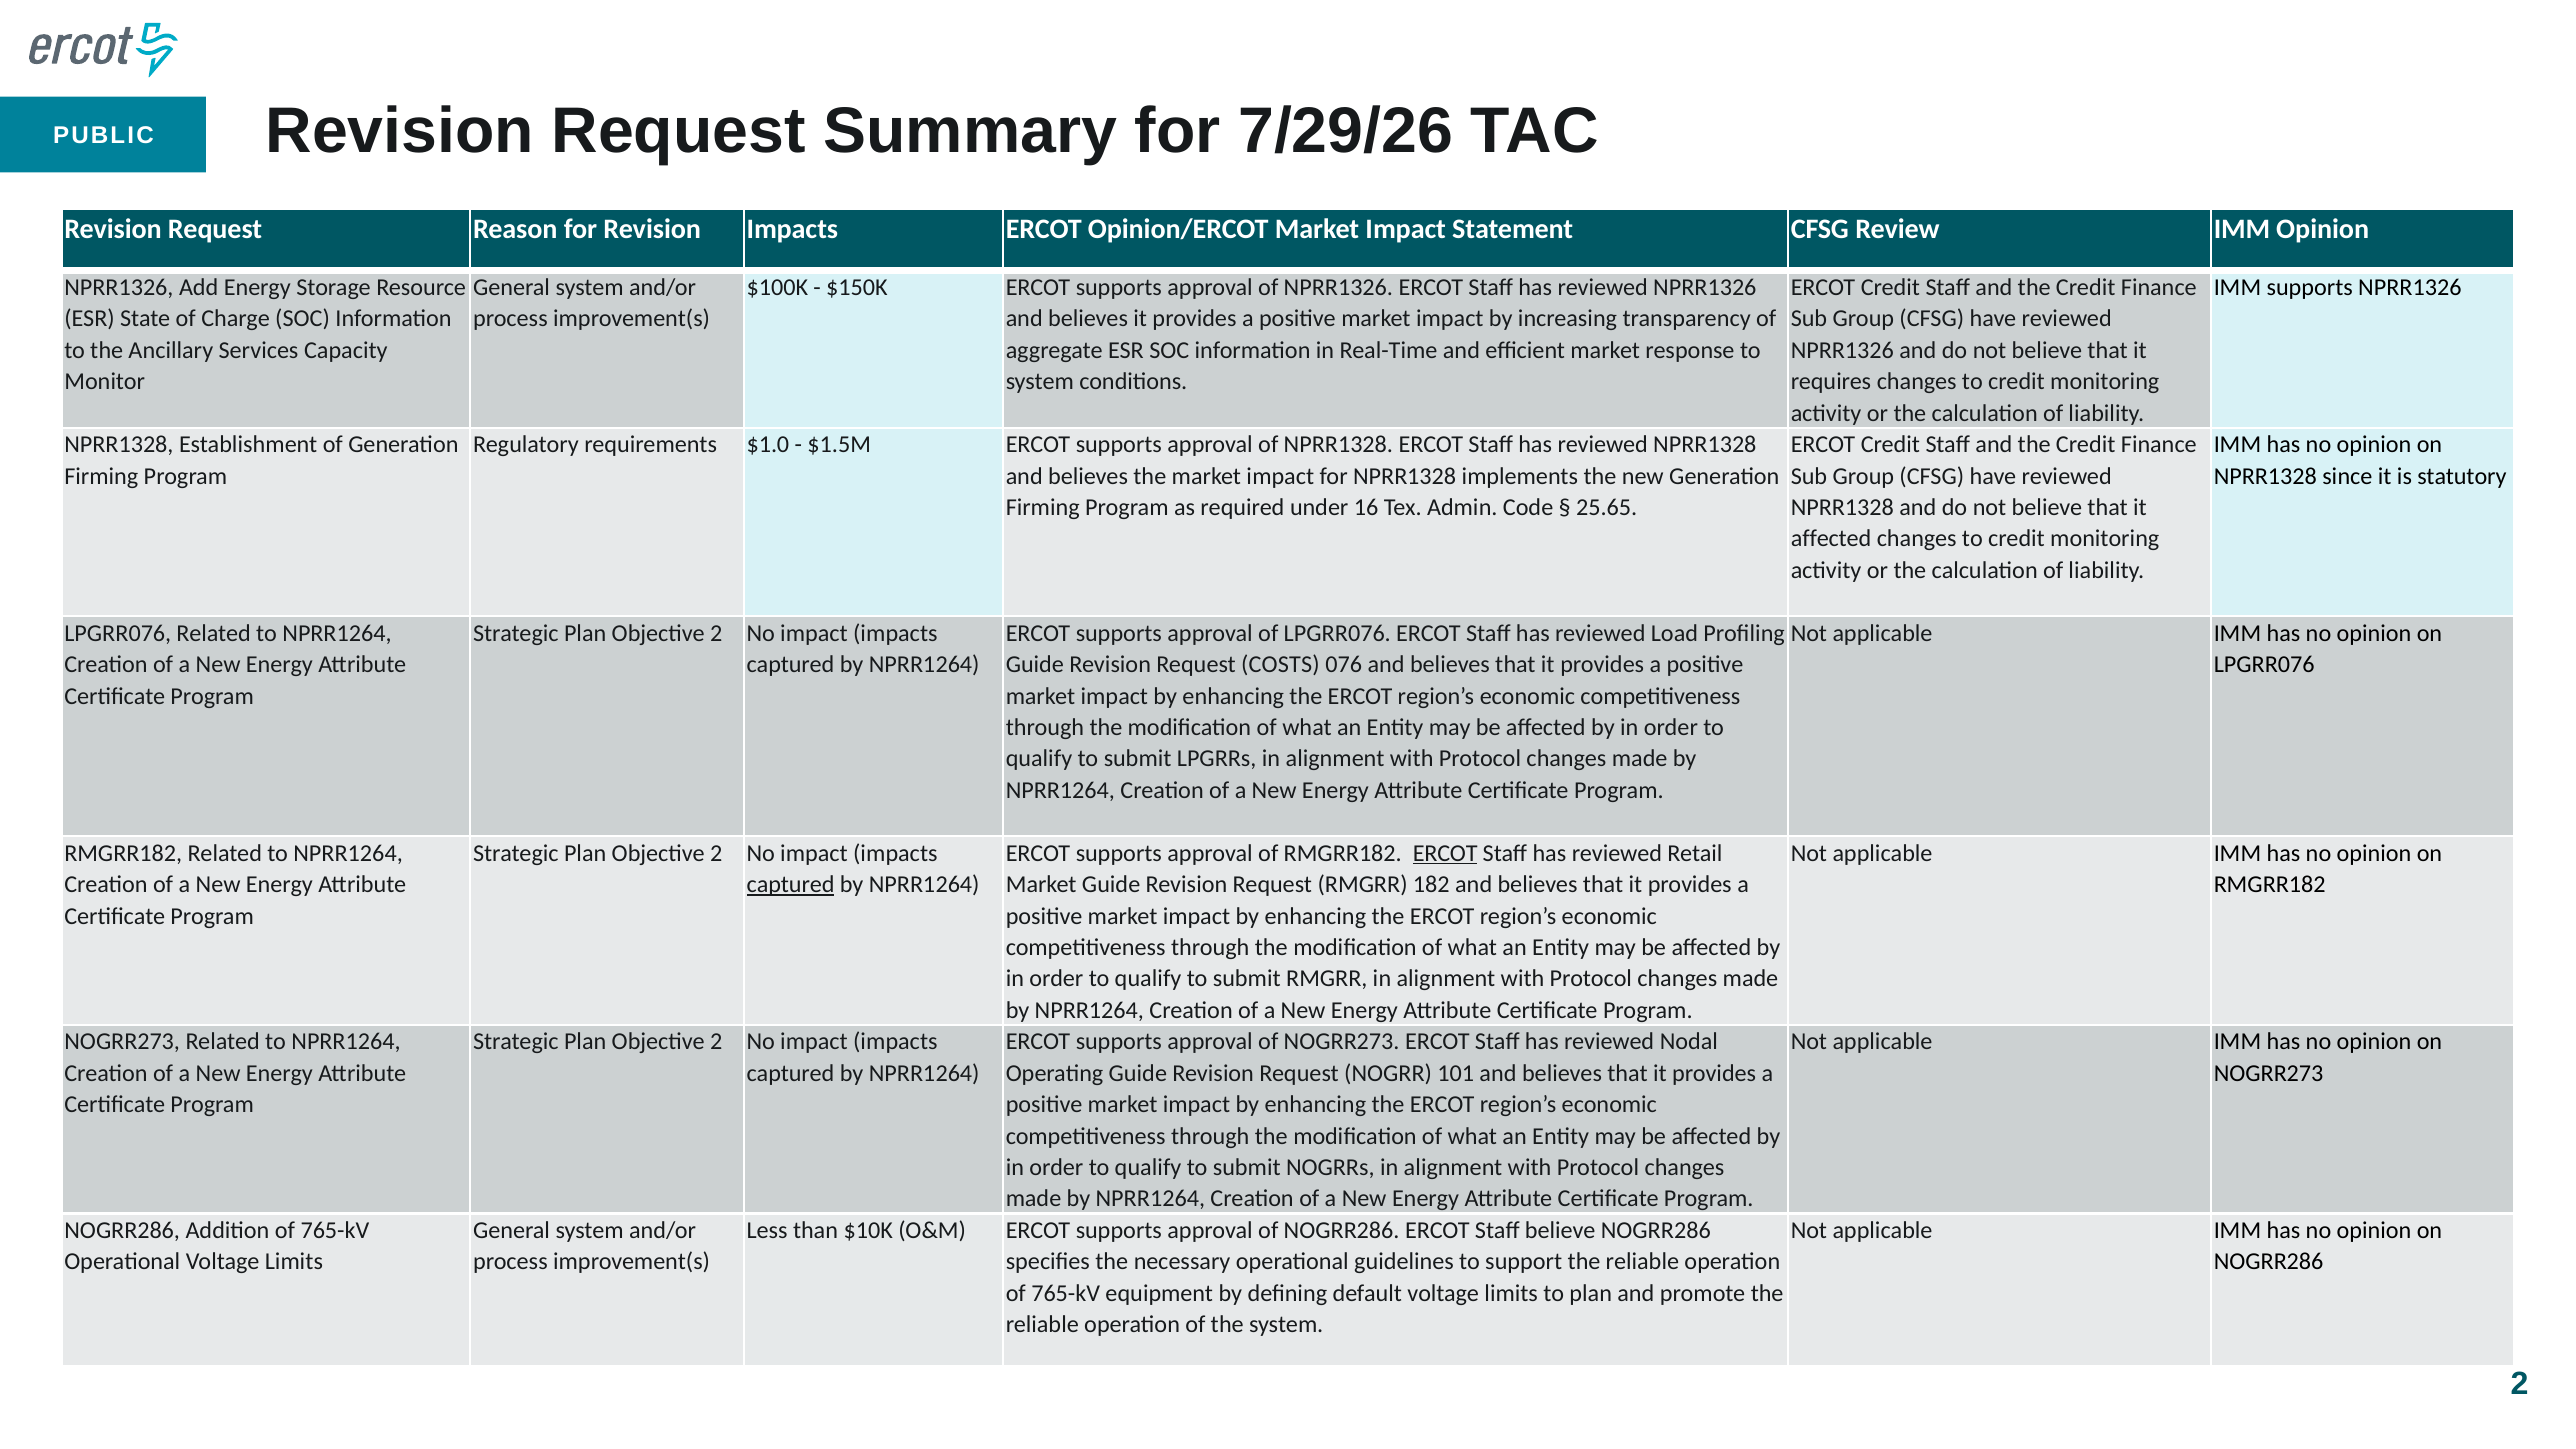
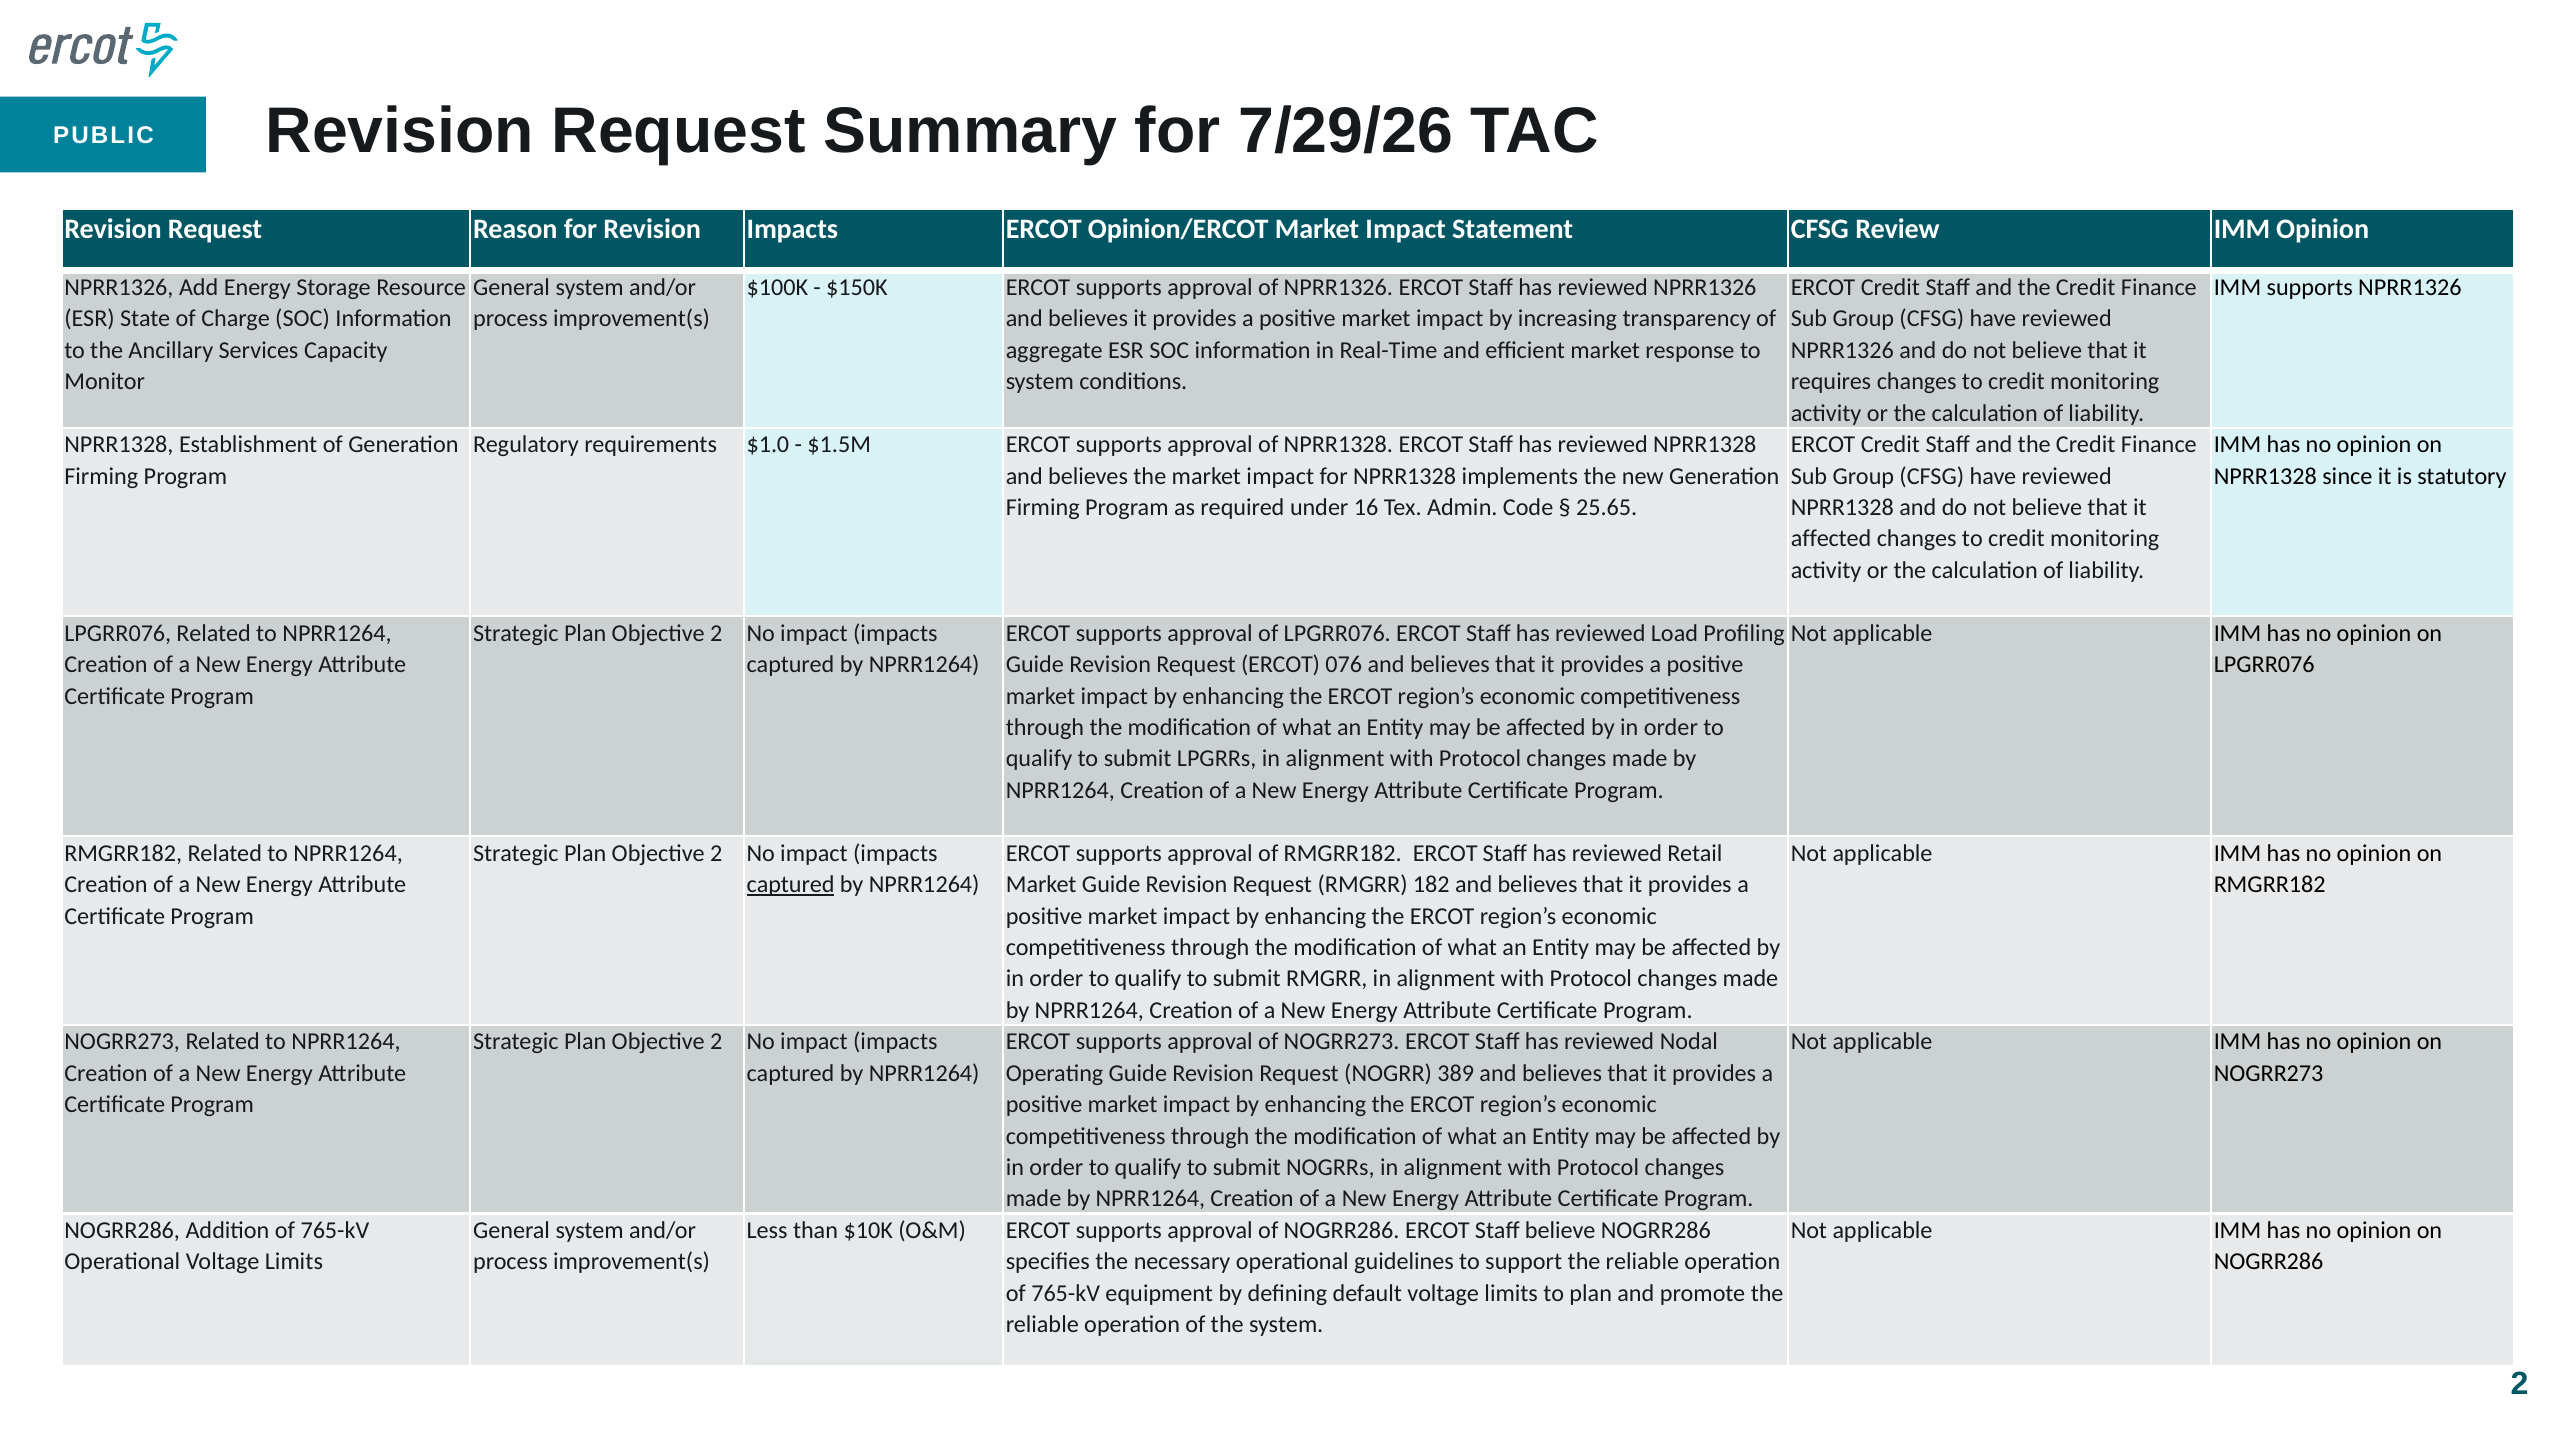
Request COSTS: COSTS -> ERCOT
ERCOT at (1445, 853) underline: present -> none
101: 101 -> 389
